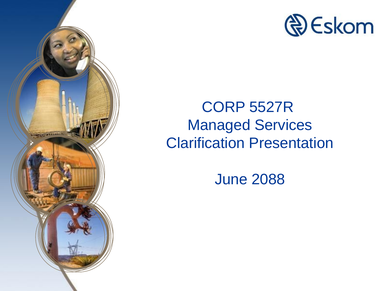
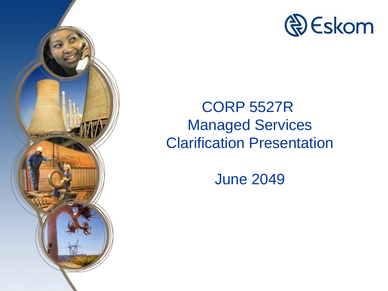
2088: 2088 -> 2049
